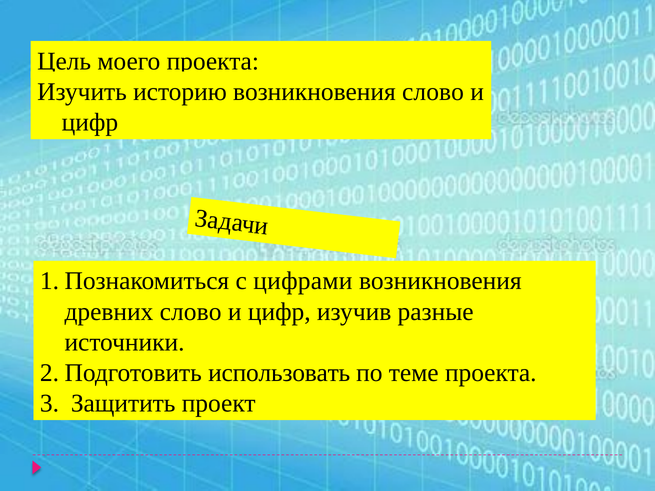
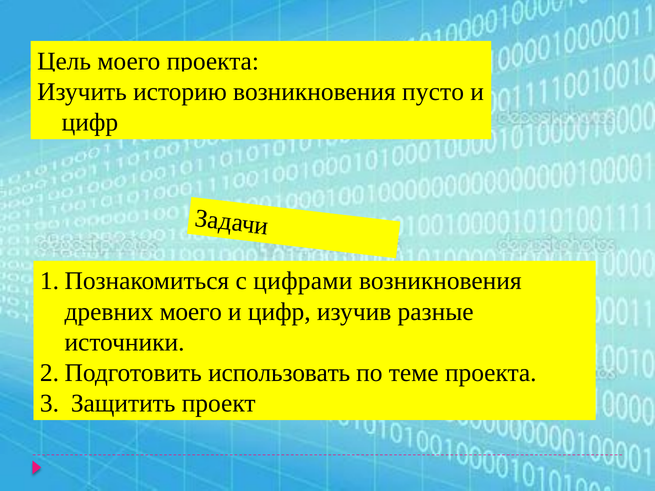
возникновения слово: слово -> пусто
древних слово: слово -> моего
